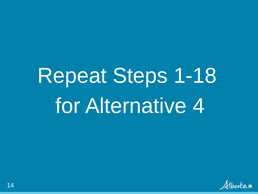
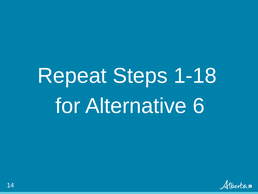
4: 4 -> 6
